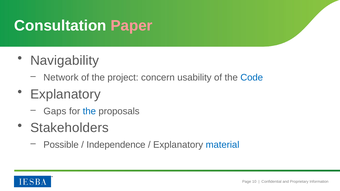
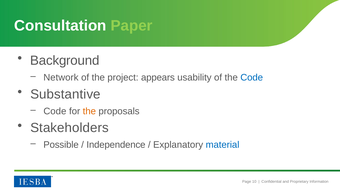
Paper colour: pink -> light green
Navigability: Navigability -> Background
concern: concern -> appears
Explanatory at (65, 94): Explanatory -> Substantive
Gaps at (55, 111): Gaps -> Code
the at (89, 111) colour: blue -> orange
